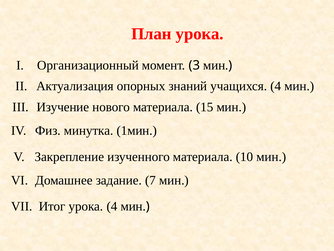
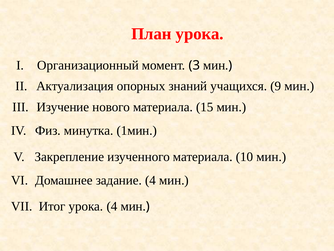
учащихся 4: 4 -> 9
задание 7: 7 -> 4
